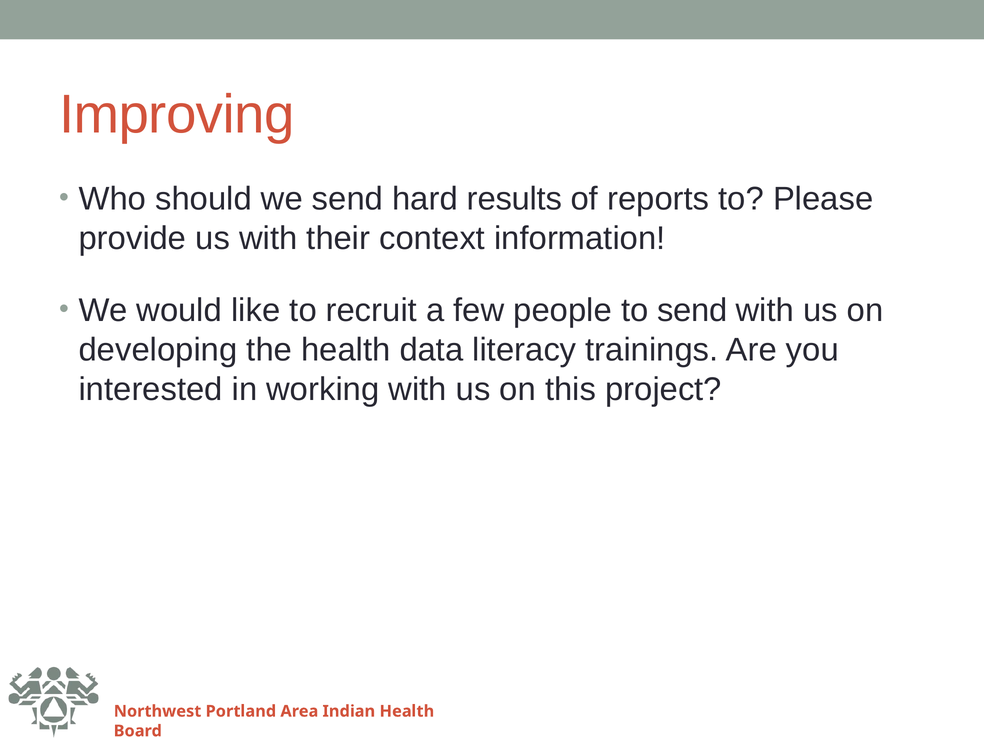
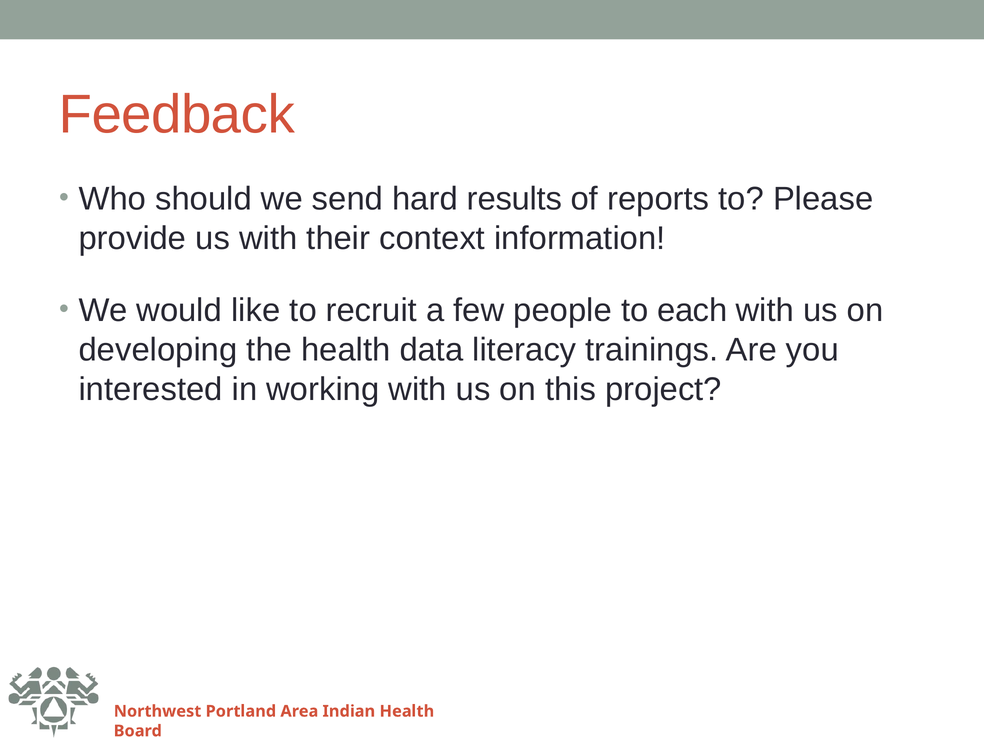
Improving: Improving -> Feedback
to send: send -> each
